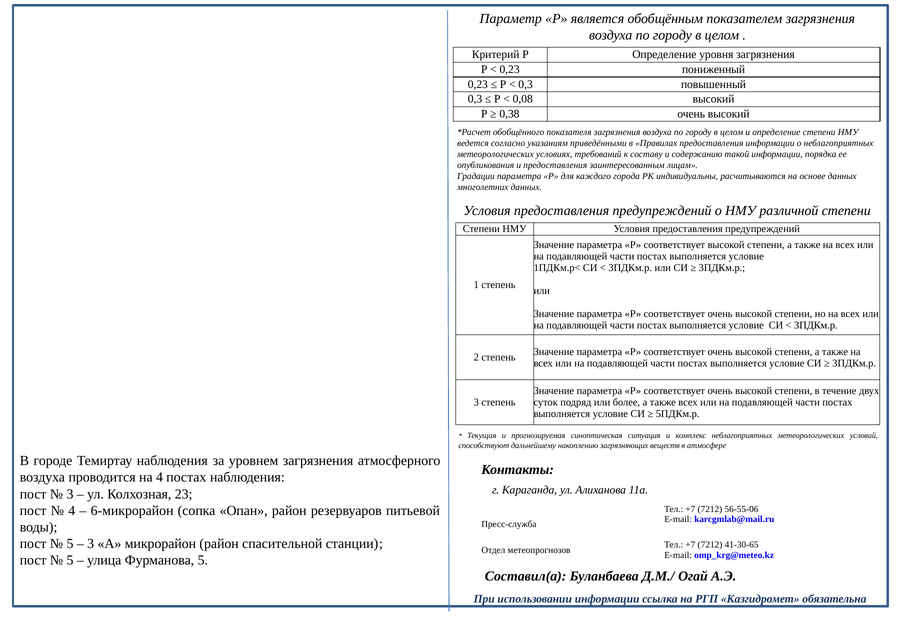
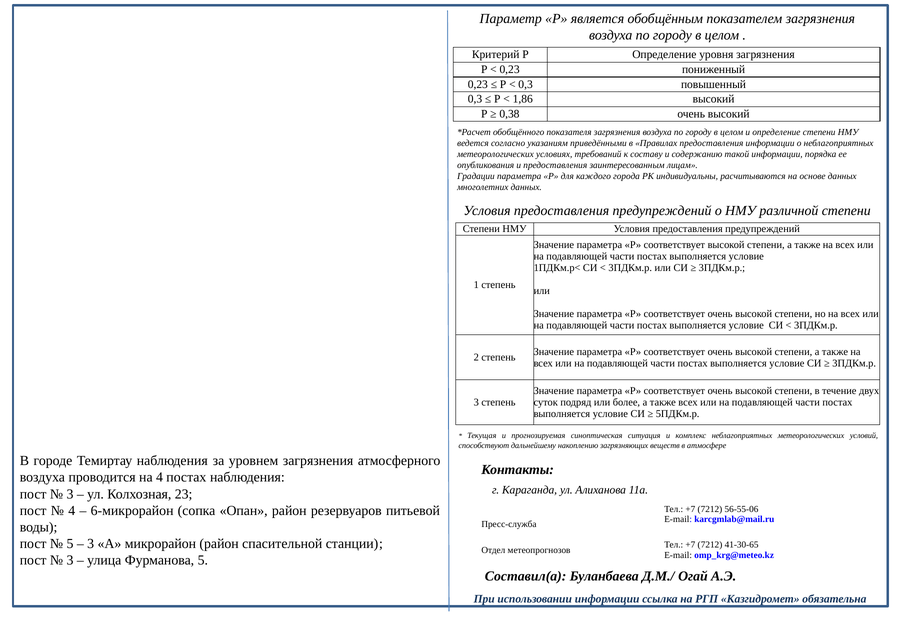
0,08: 0,08 -> 1,86
5 at (70, 560): 5 -> 3
